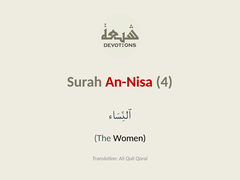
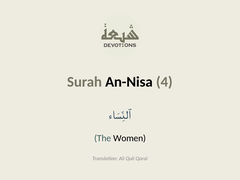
An-Nisa colour: red -> black
